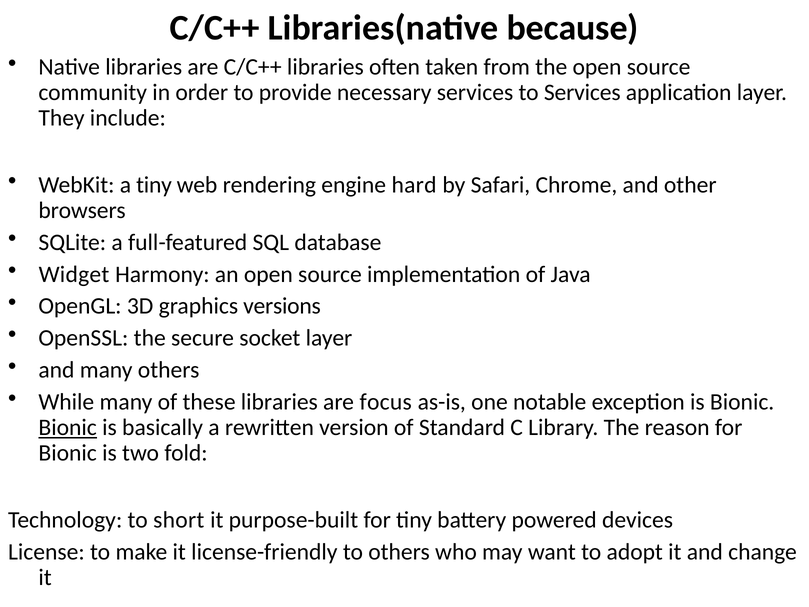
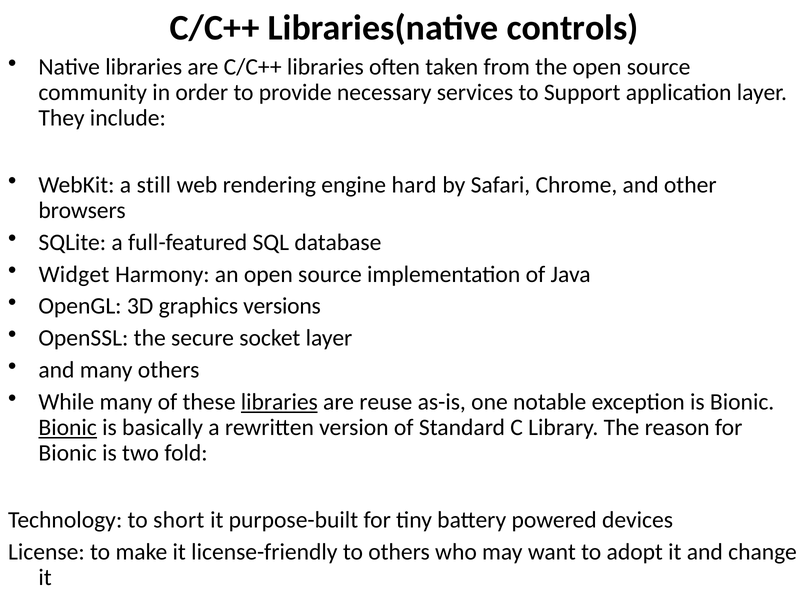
because: because -> controls
to Services: Services -> Support
a tiny: tiny -> still
libraries at (279, 402) underline: none -> present
focus: focus -> reuse
